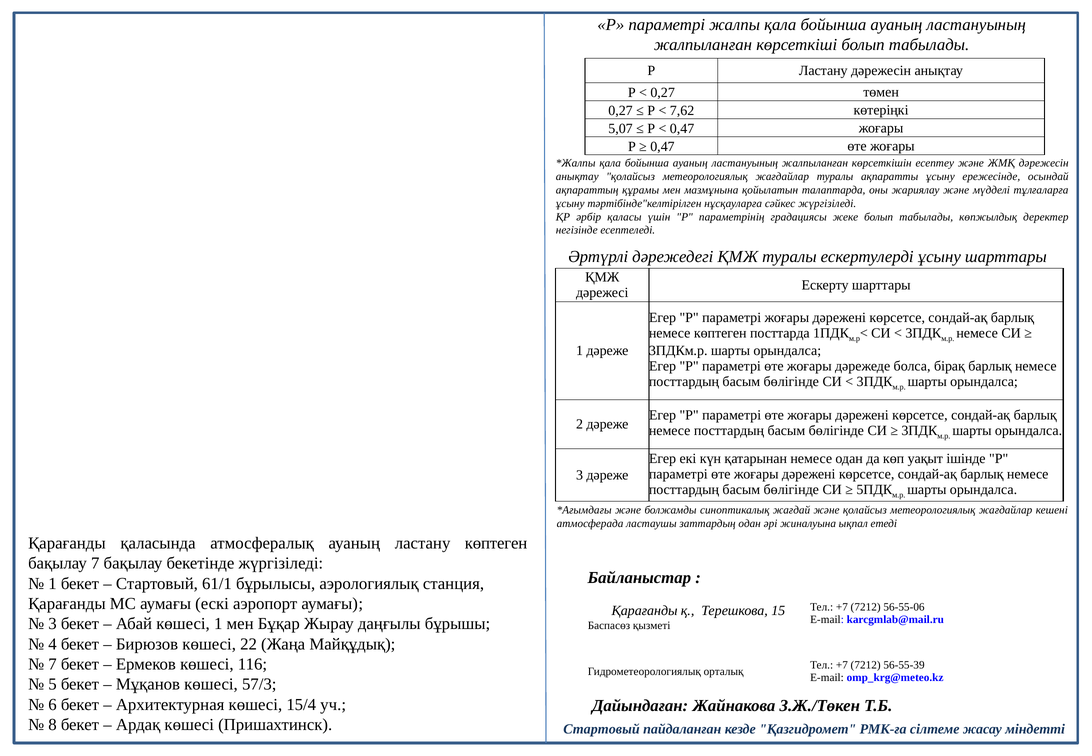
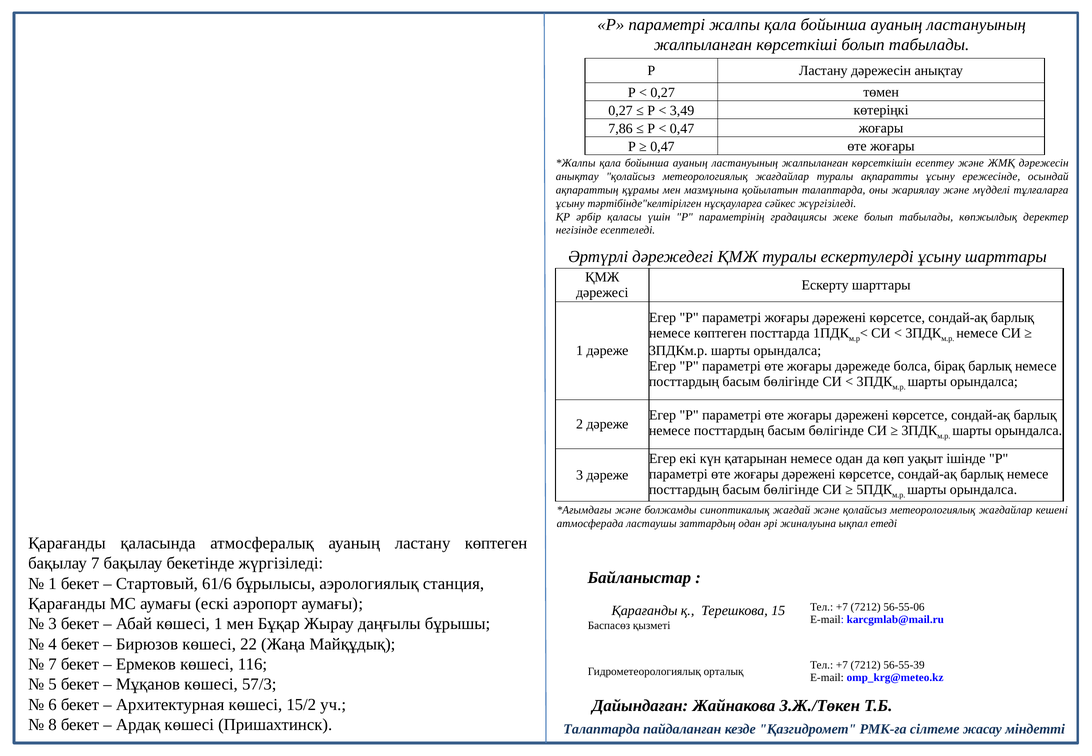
7,62: 7,62 -> 3,49
5,07: 5,07 -> 7,86
61/1: 61/1 -> 61/6
15/4: 15/4 -> 15/2
Стартовый at (602, 729): Стартовый -> Талаптарда
